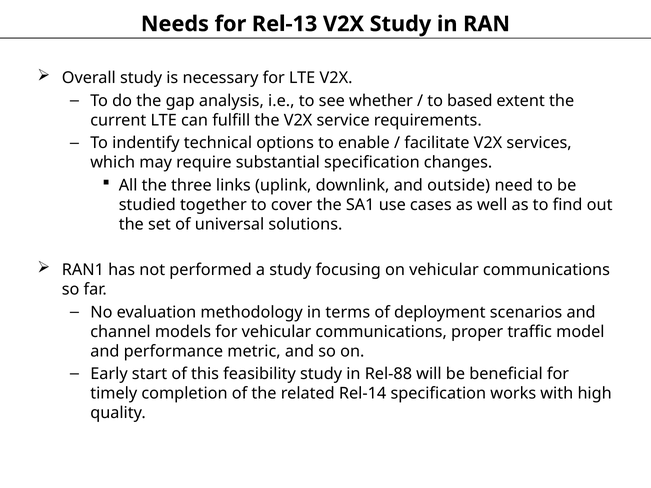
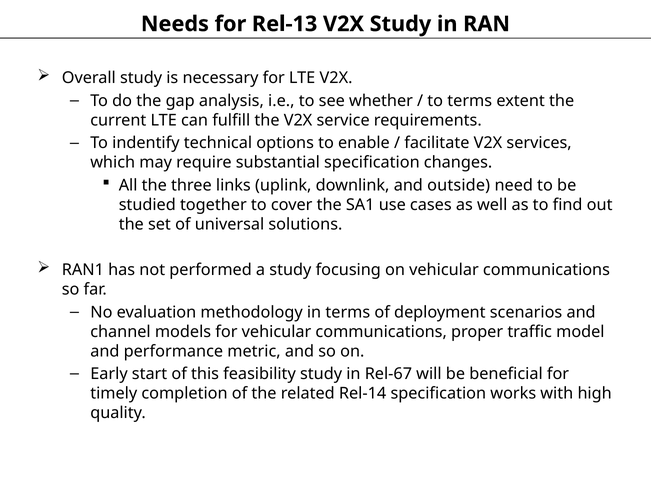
to based: based -> terms
Rel-88: Rel-88 -> Rel-67
